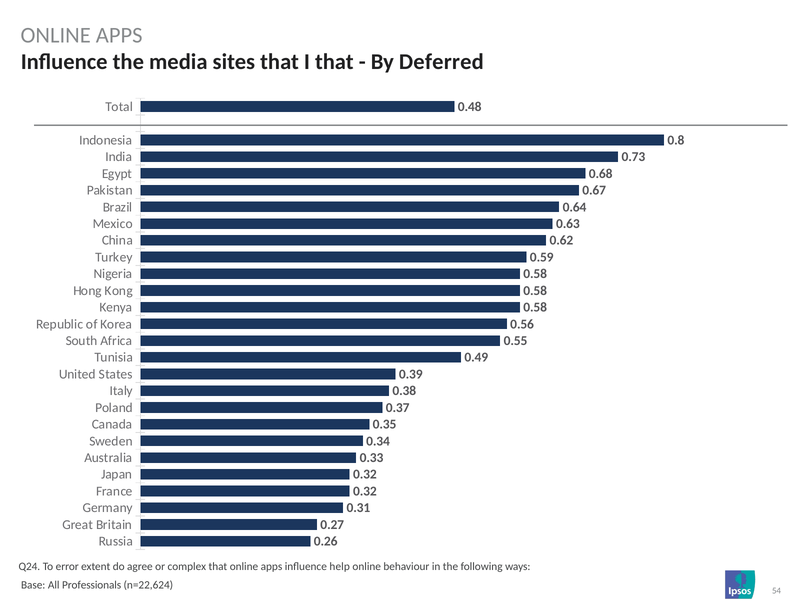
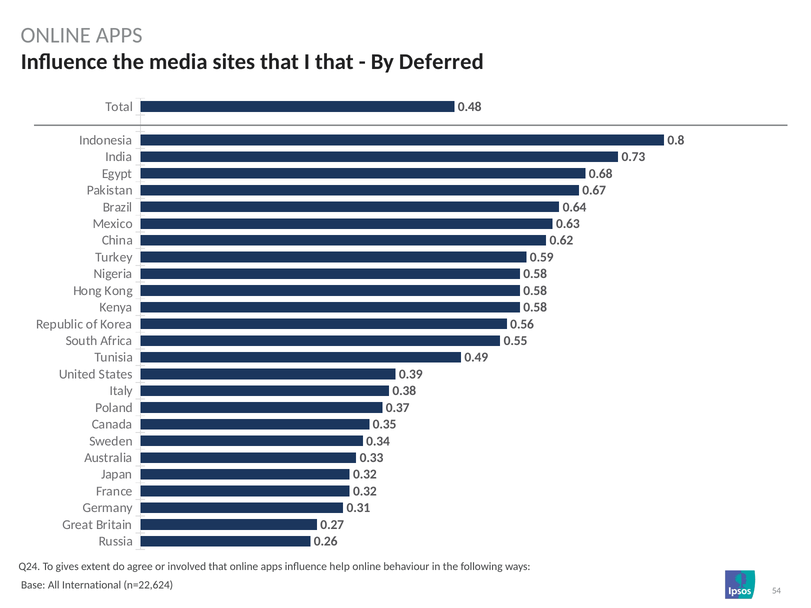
error: error -> gives
complex: complex -> involved
Professionals: Professionals -> International
